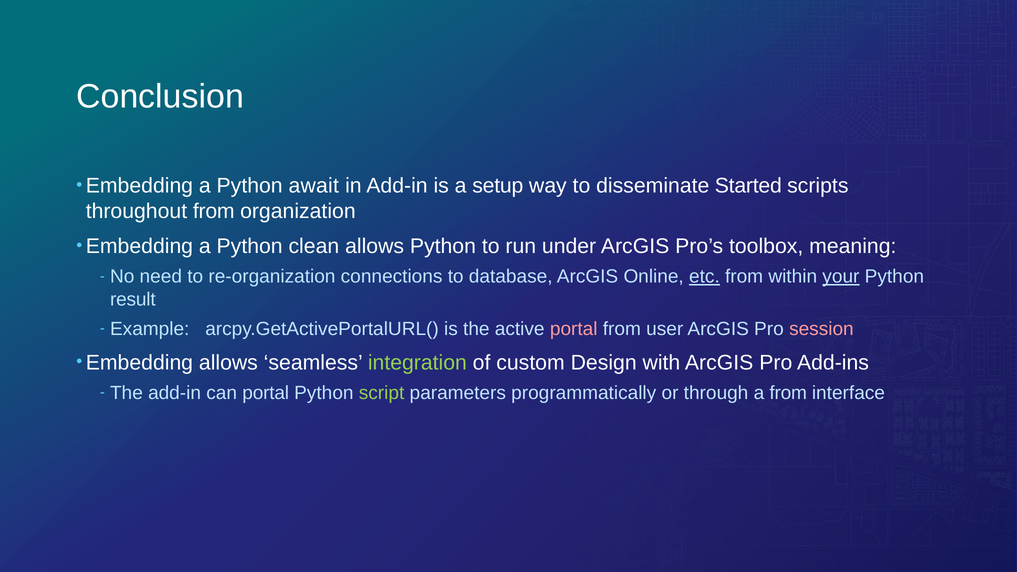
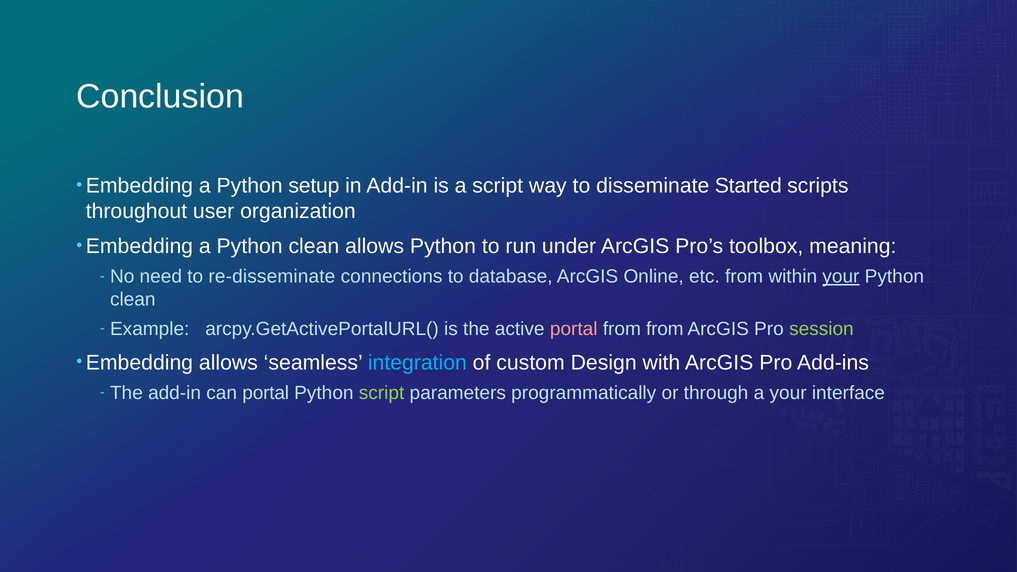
await: await -> setup
a setup: setup -> script
throughout from: from -> user
re-organization: re-organization -> re-disseminate
etc underline: present -> none
result at (133, 299): result -> clean
from user: user -> from
session colour: pink -> light green
integration colour: light green -> light blue
a from: from -> your
